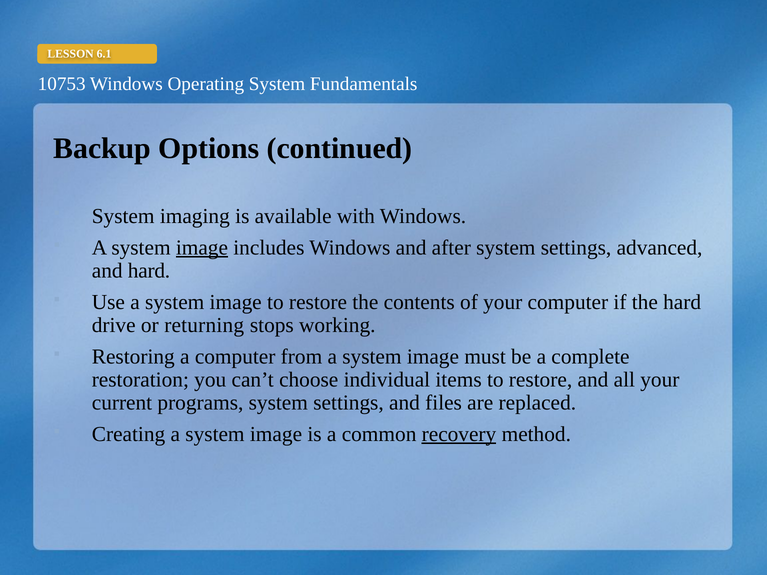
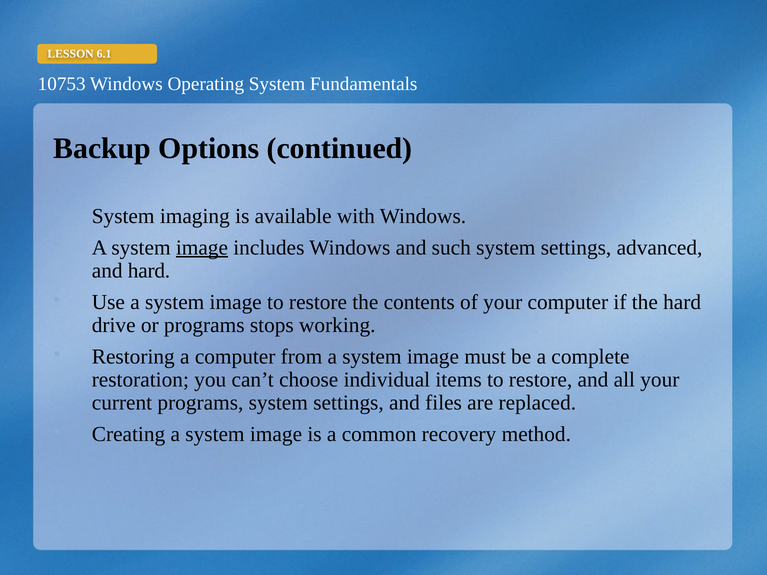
after: after -> such
or returning: returning -> programs
recovery underline: present -> none
